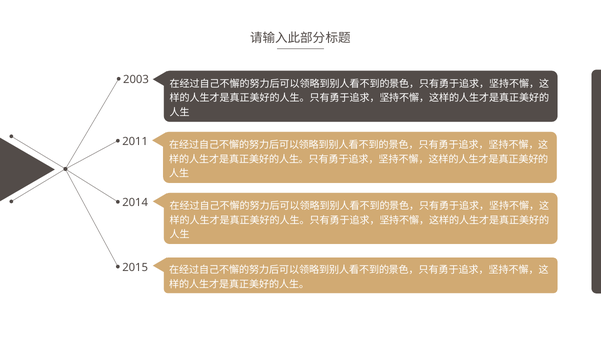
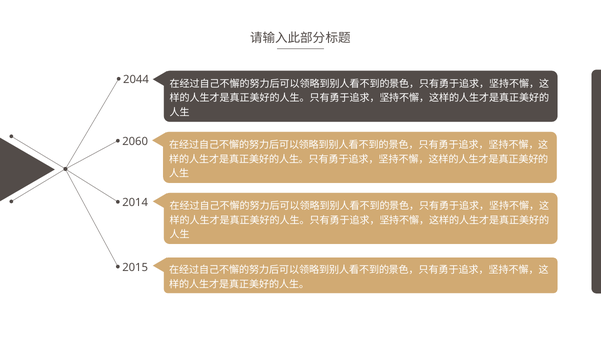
2003: 2003 -> 2044
2011: 2011 -> 2060
